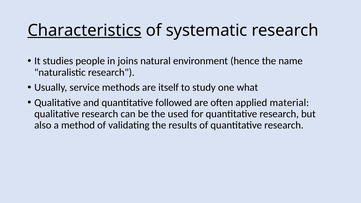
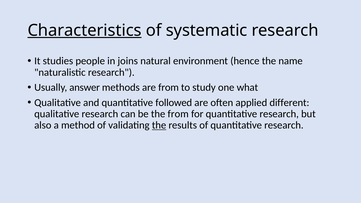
service: service -> answer
are itself: itself -> from
material: material -> different
the used: used -> from
the at (159, 125) underline: none -> present
